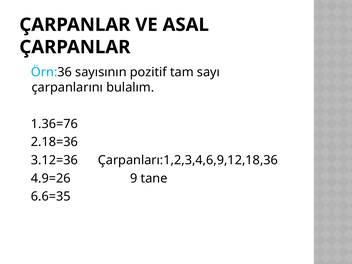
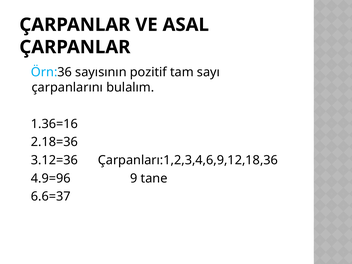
1.36=76: 1.36=76 -> 1.36=16
4.9=26: 4.9=26 -> 4.9=96
6.6=35: 6.6=35 -> 6.6=37
